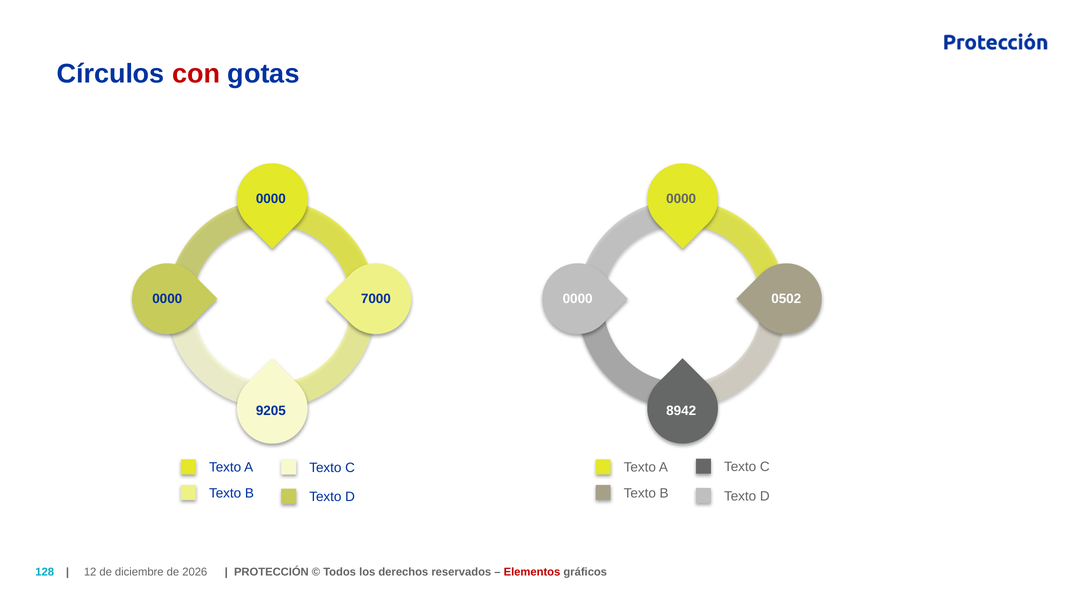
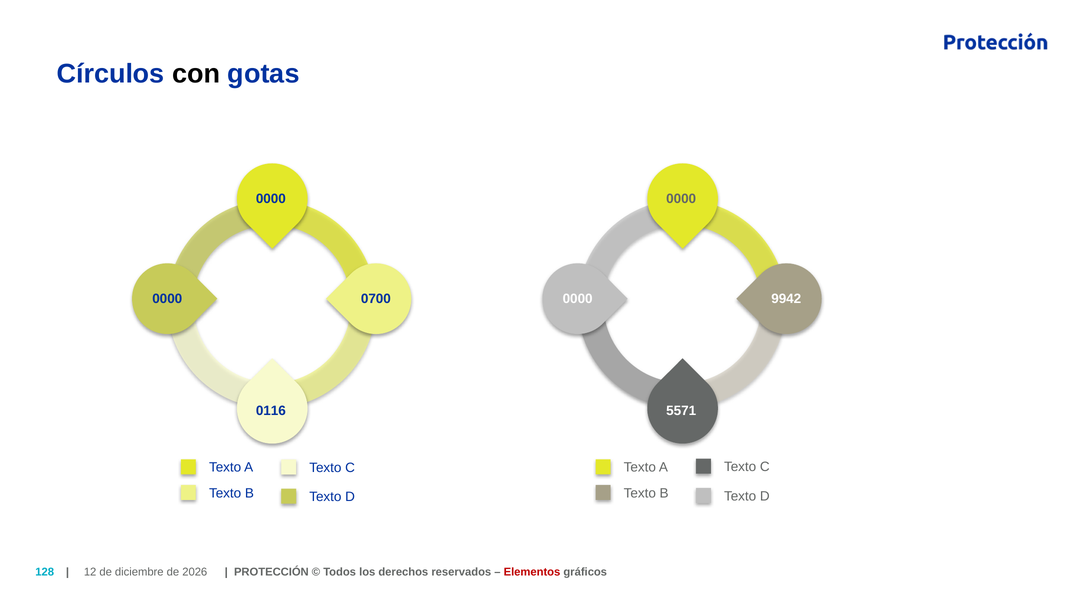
con colour: red -> black
7000: 7000 -> 0700
0502: 0502 -> 9942
9205: 9205 -> 0116
8942: 8942 -> 5571
